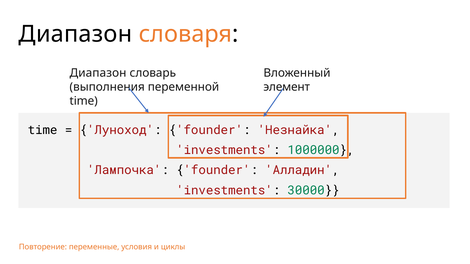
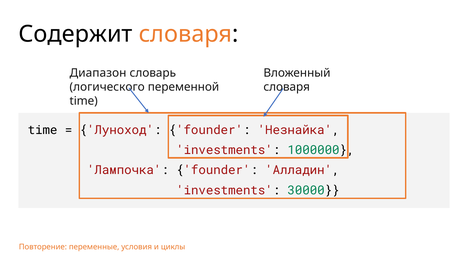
Диапазон at (75, 34): Диапазон -> Содержит
выполнения: выполнения -> логического
элемент at (287, 87): элемент -> словаря
